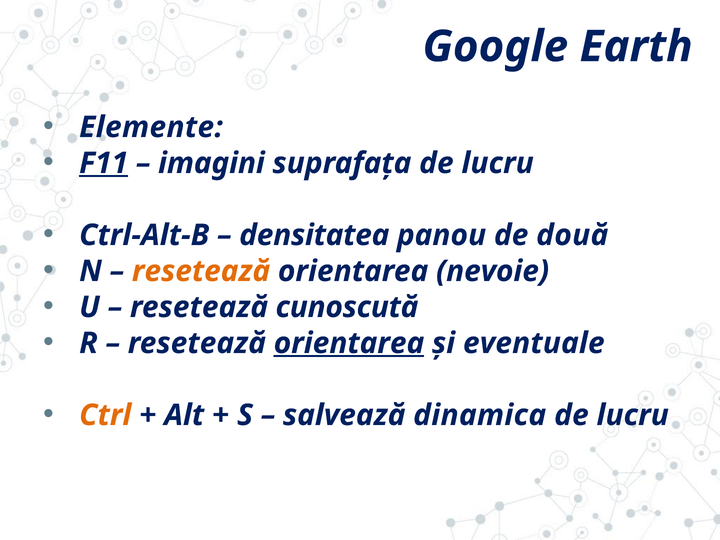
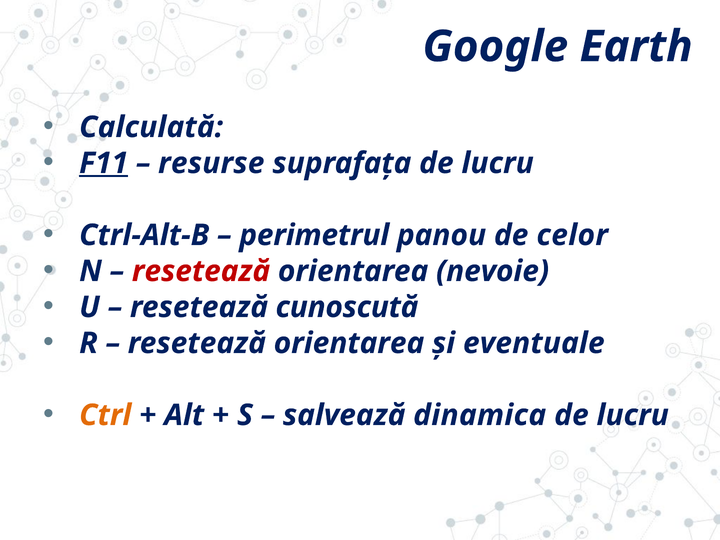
Elemente: Elemente -> Calculată
imagini: imagini -> resurse
densitatea: densitatea -> perimetrul
două: două -> celor
resetează at (201, 271) colour: orange -> red
orientarea at (349, 343) underline: present -> none
